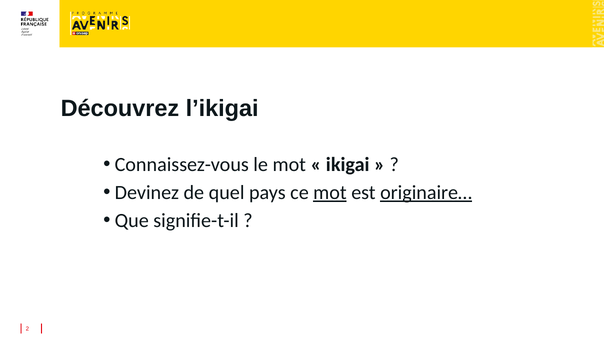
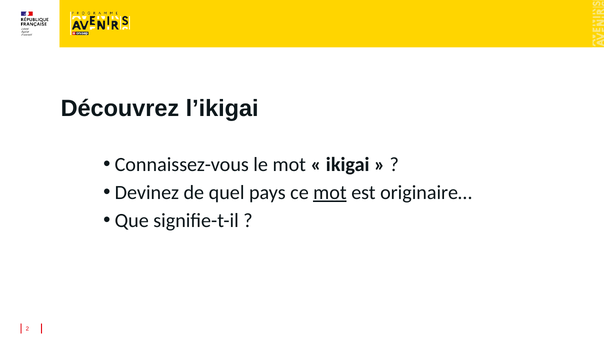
originaire… underline: present -> none
